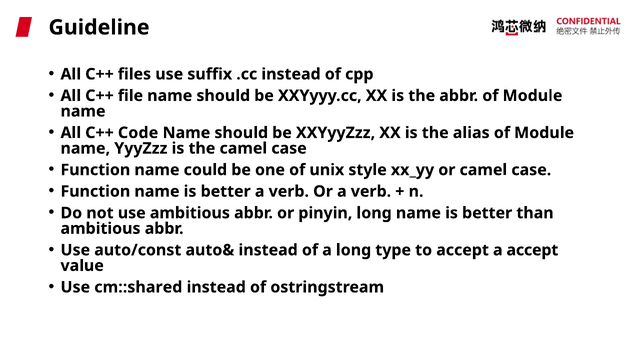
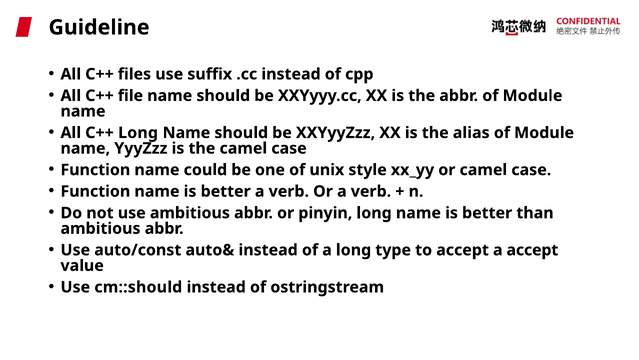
C++ Code: Code -> Long
cm::shared: cm::shared -> cm::should
